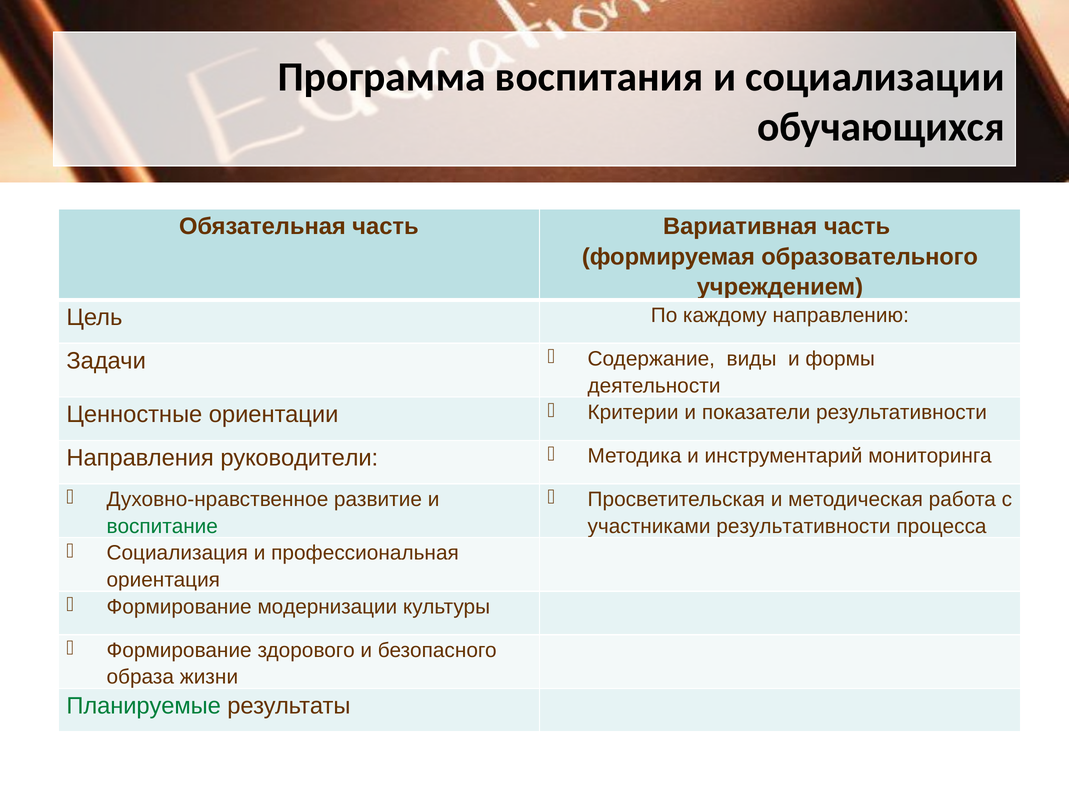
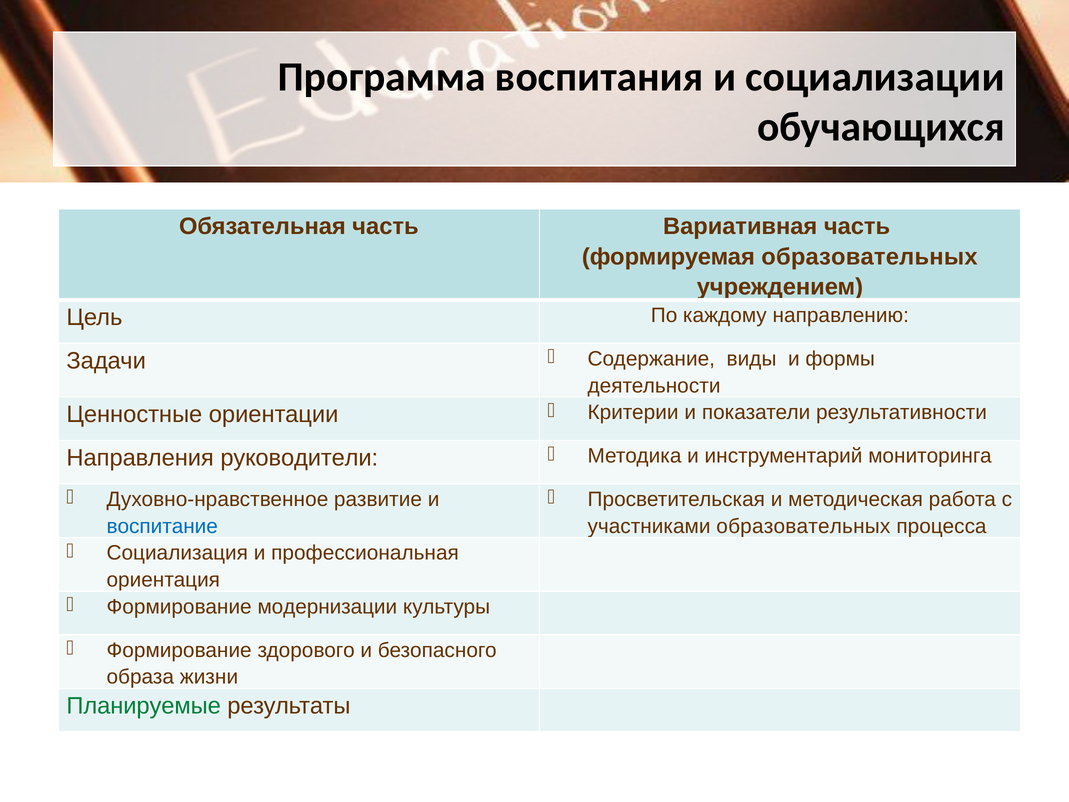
формируемая образовательного: образовательного -> образовательных
воспитание colour: green -> blue
участниками результативности: результативности -> образовательных
